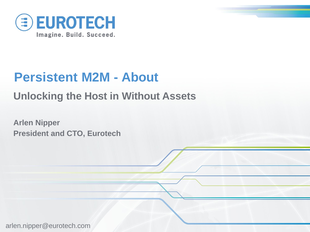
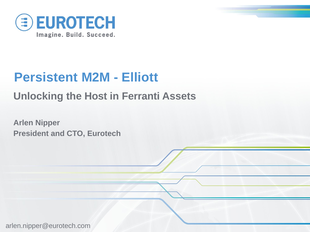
About: About -> Elliott
Without: Without -> Ferranti
